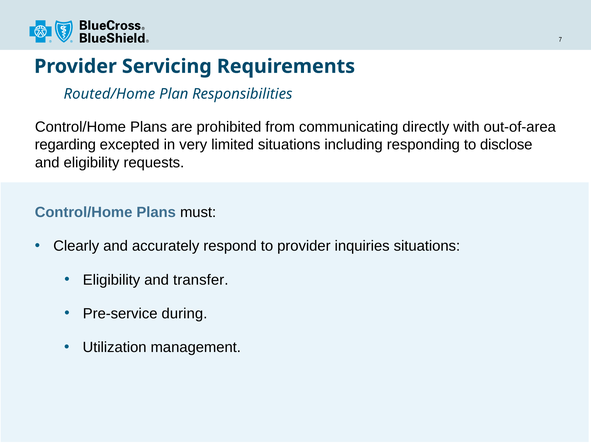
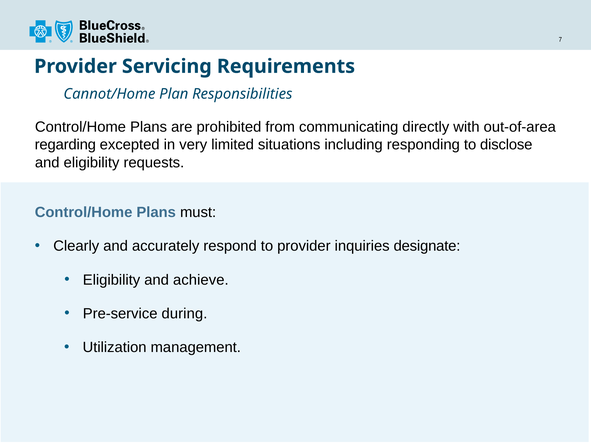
Routed/Home: Routed/Home -> Cannot/Home
inquiries situations: situations -> designate
transfer: transfer -> achieve
